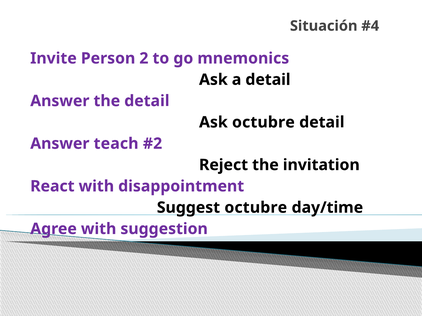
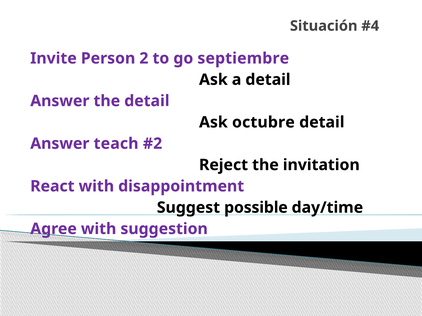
mnemonics: mnemonics -> septiembre
Suggest octubre: octubre -> possible
